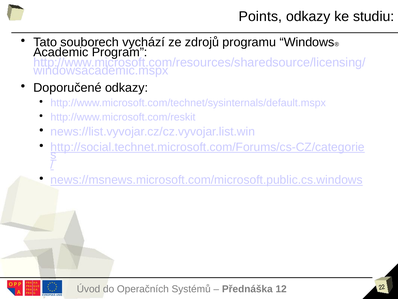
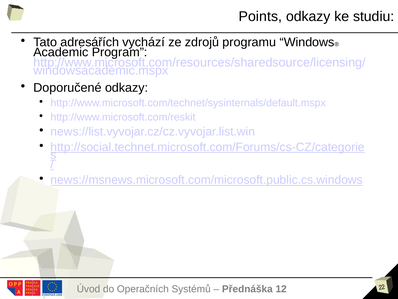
souborech: souborech -> adresářích
